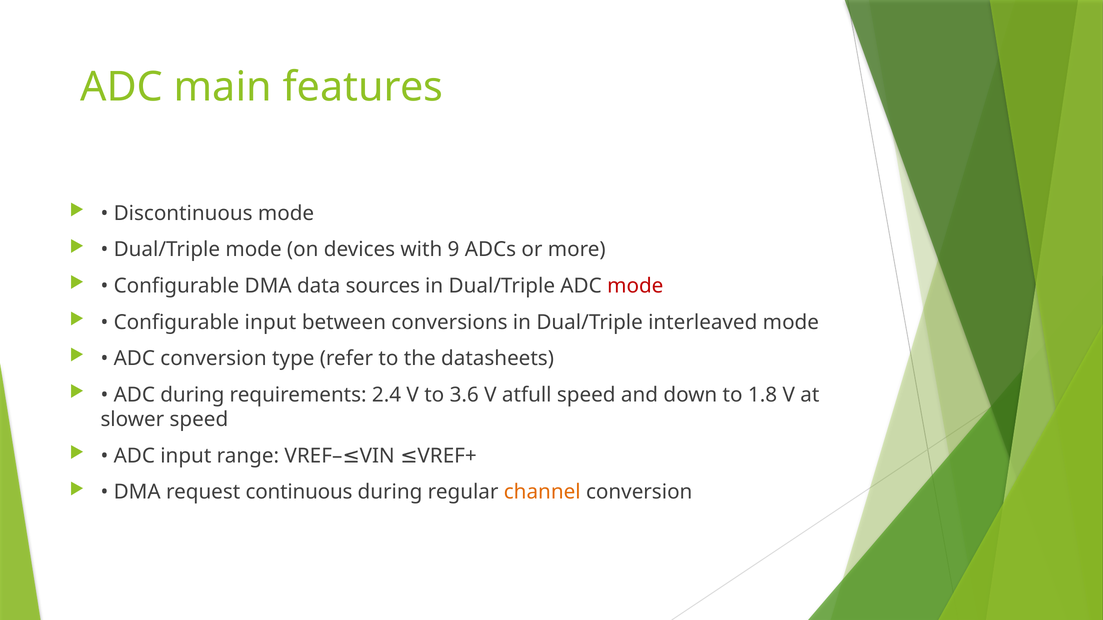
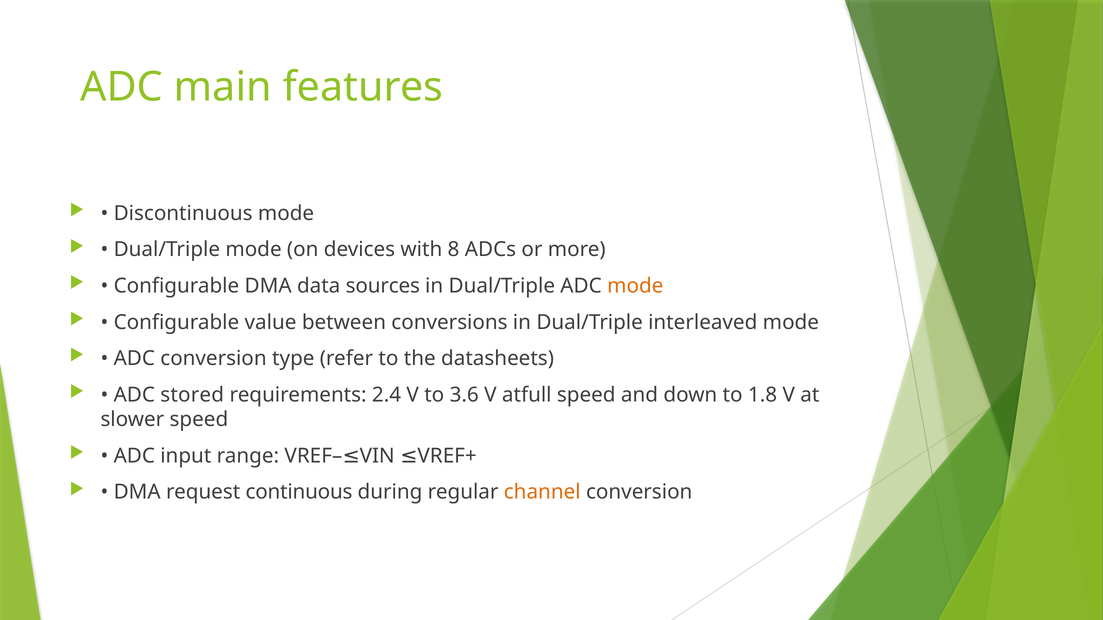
9: 9 -> 8
mode at (635, 286) colour: red -> orange
Configurable input: input -> value
ADC during: during -> stored
